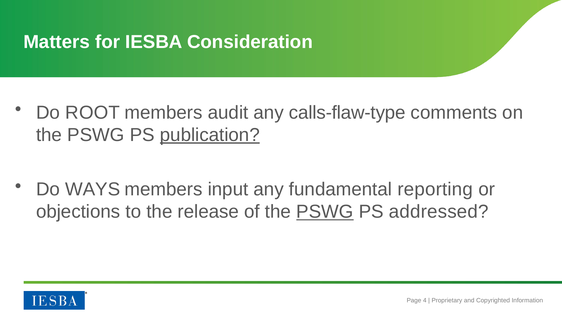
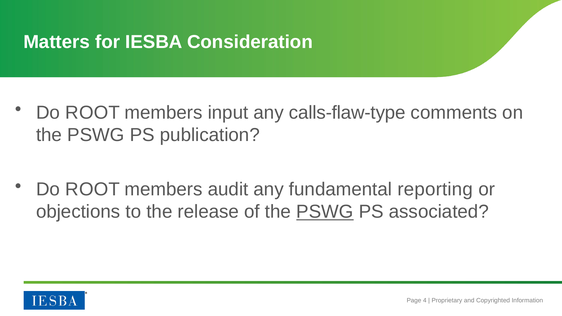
audit: audit -> input
publication underline: present -> none
WAYS at (93, 189): WAYS -> ROOT
input: input -> audit
addressed: addressed -> associated
